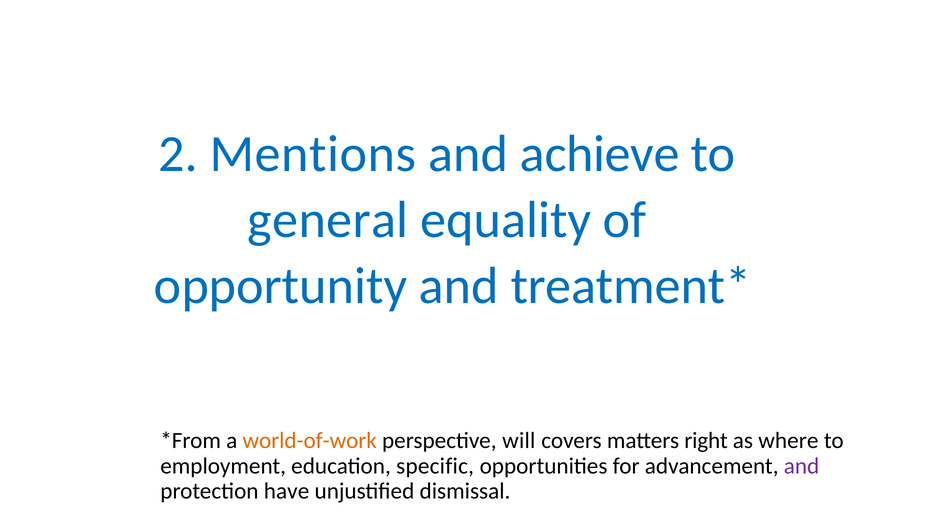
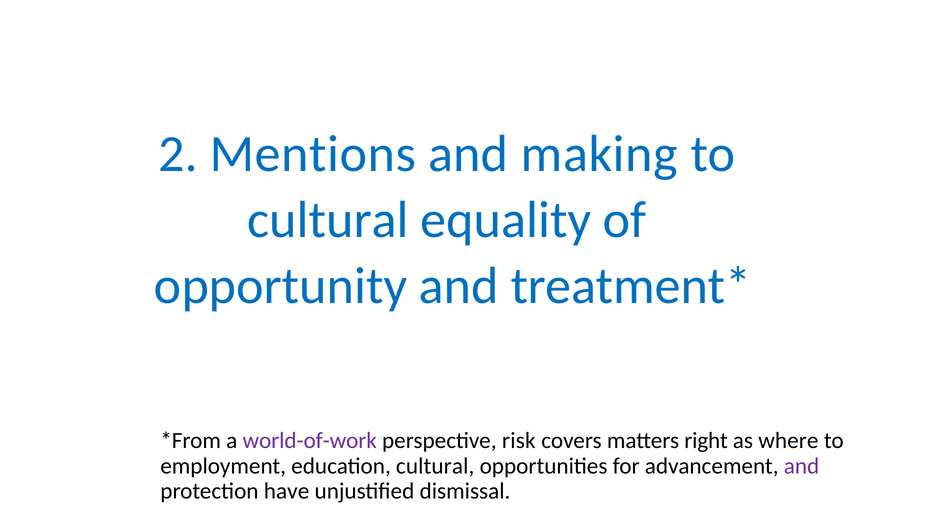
achieve: achieve -> making
general at (328, 220): general -> cultural
world-of-work colour: orange -> purple
will: will -> risk
education specific: specific -> cultural
